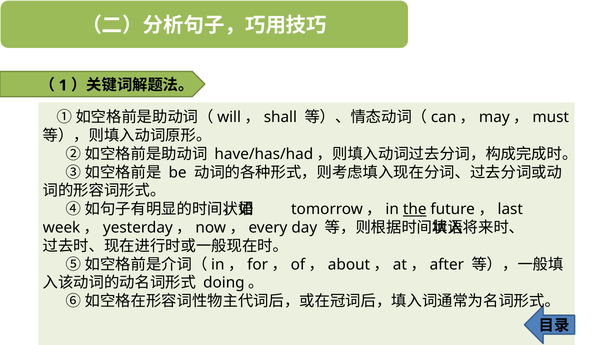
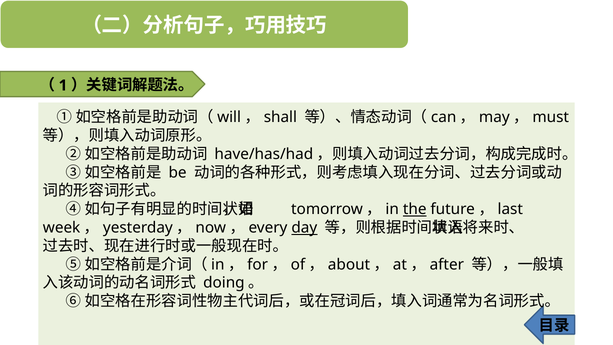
day underline: none -> present
